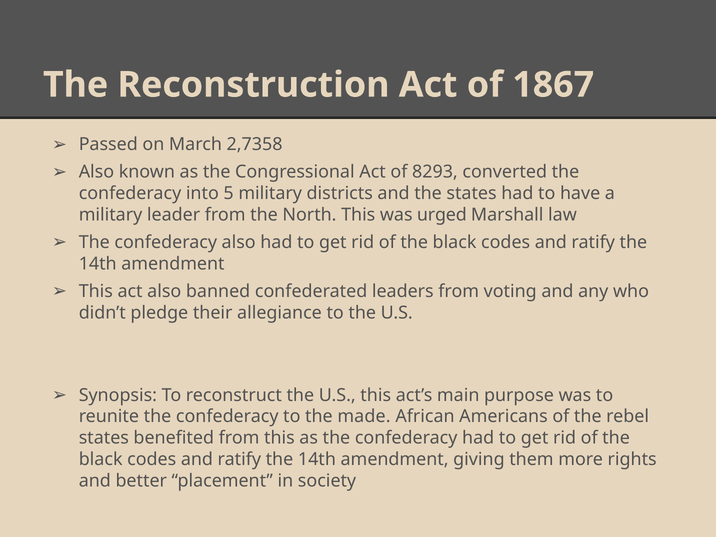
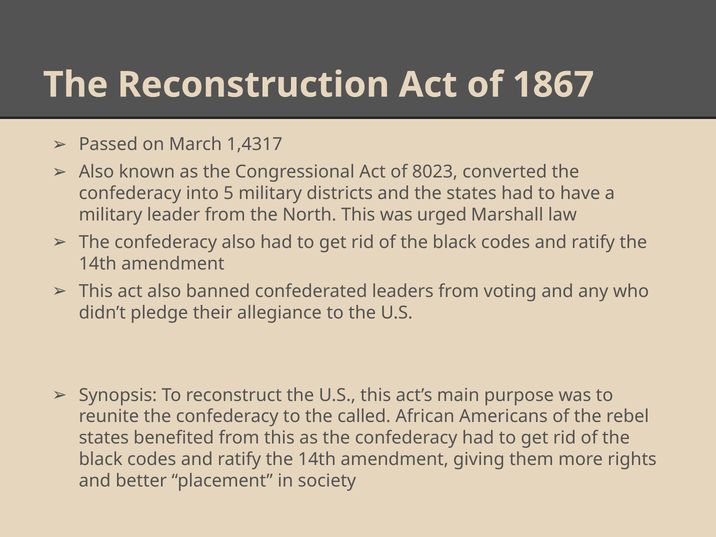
2,7358: 2,7358 -> 1,4317
8293: 8293 -> 8023
made: made -> called
